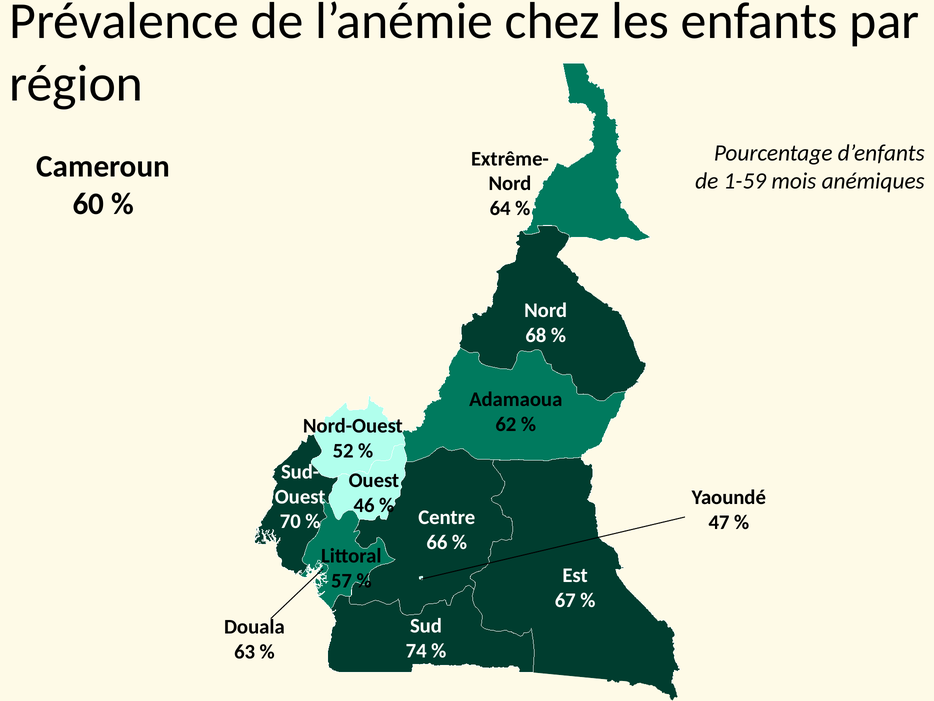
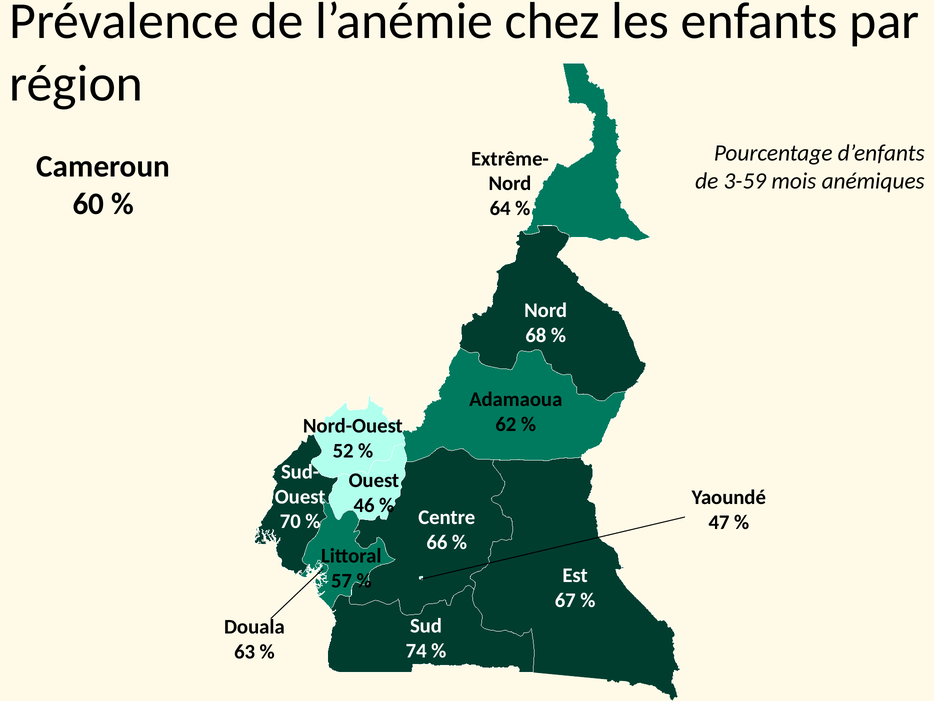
1-59: 1-59 -> 3-59
